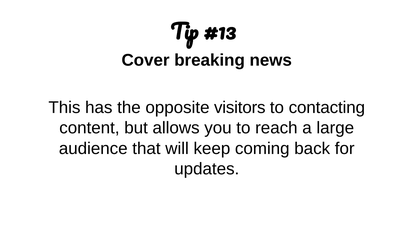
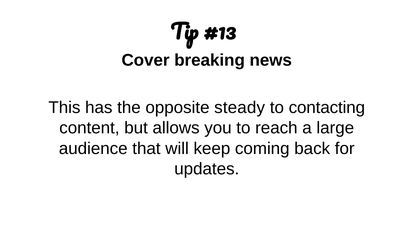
visitors: visitors -> steady
